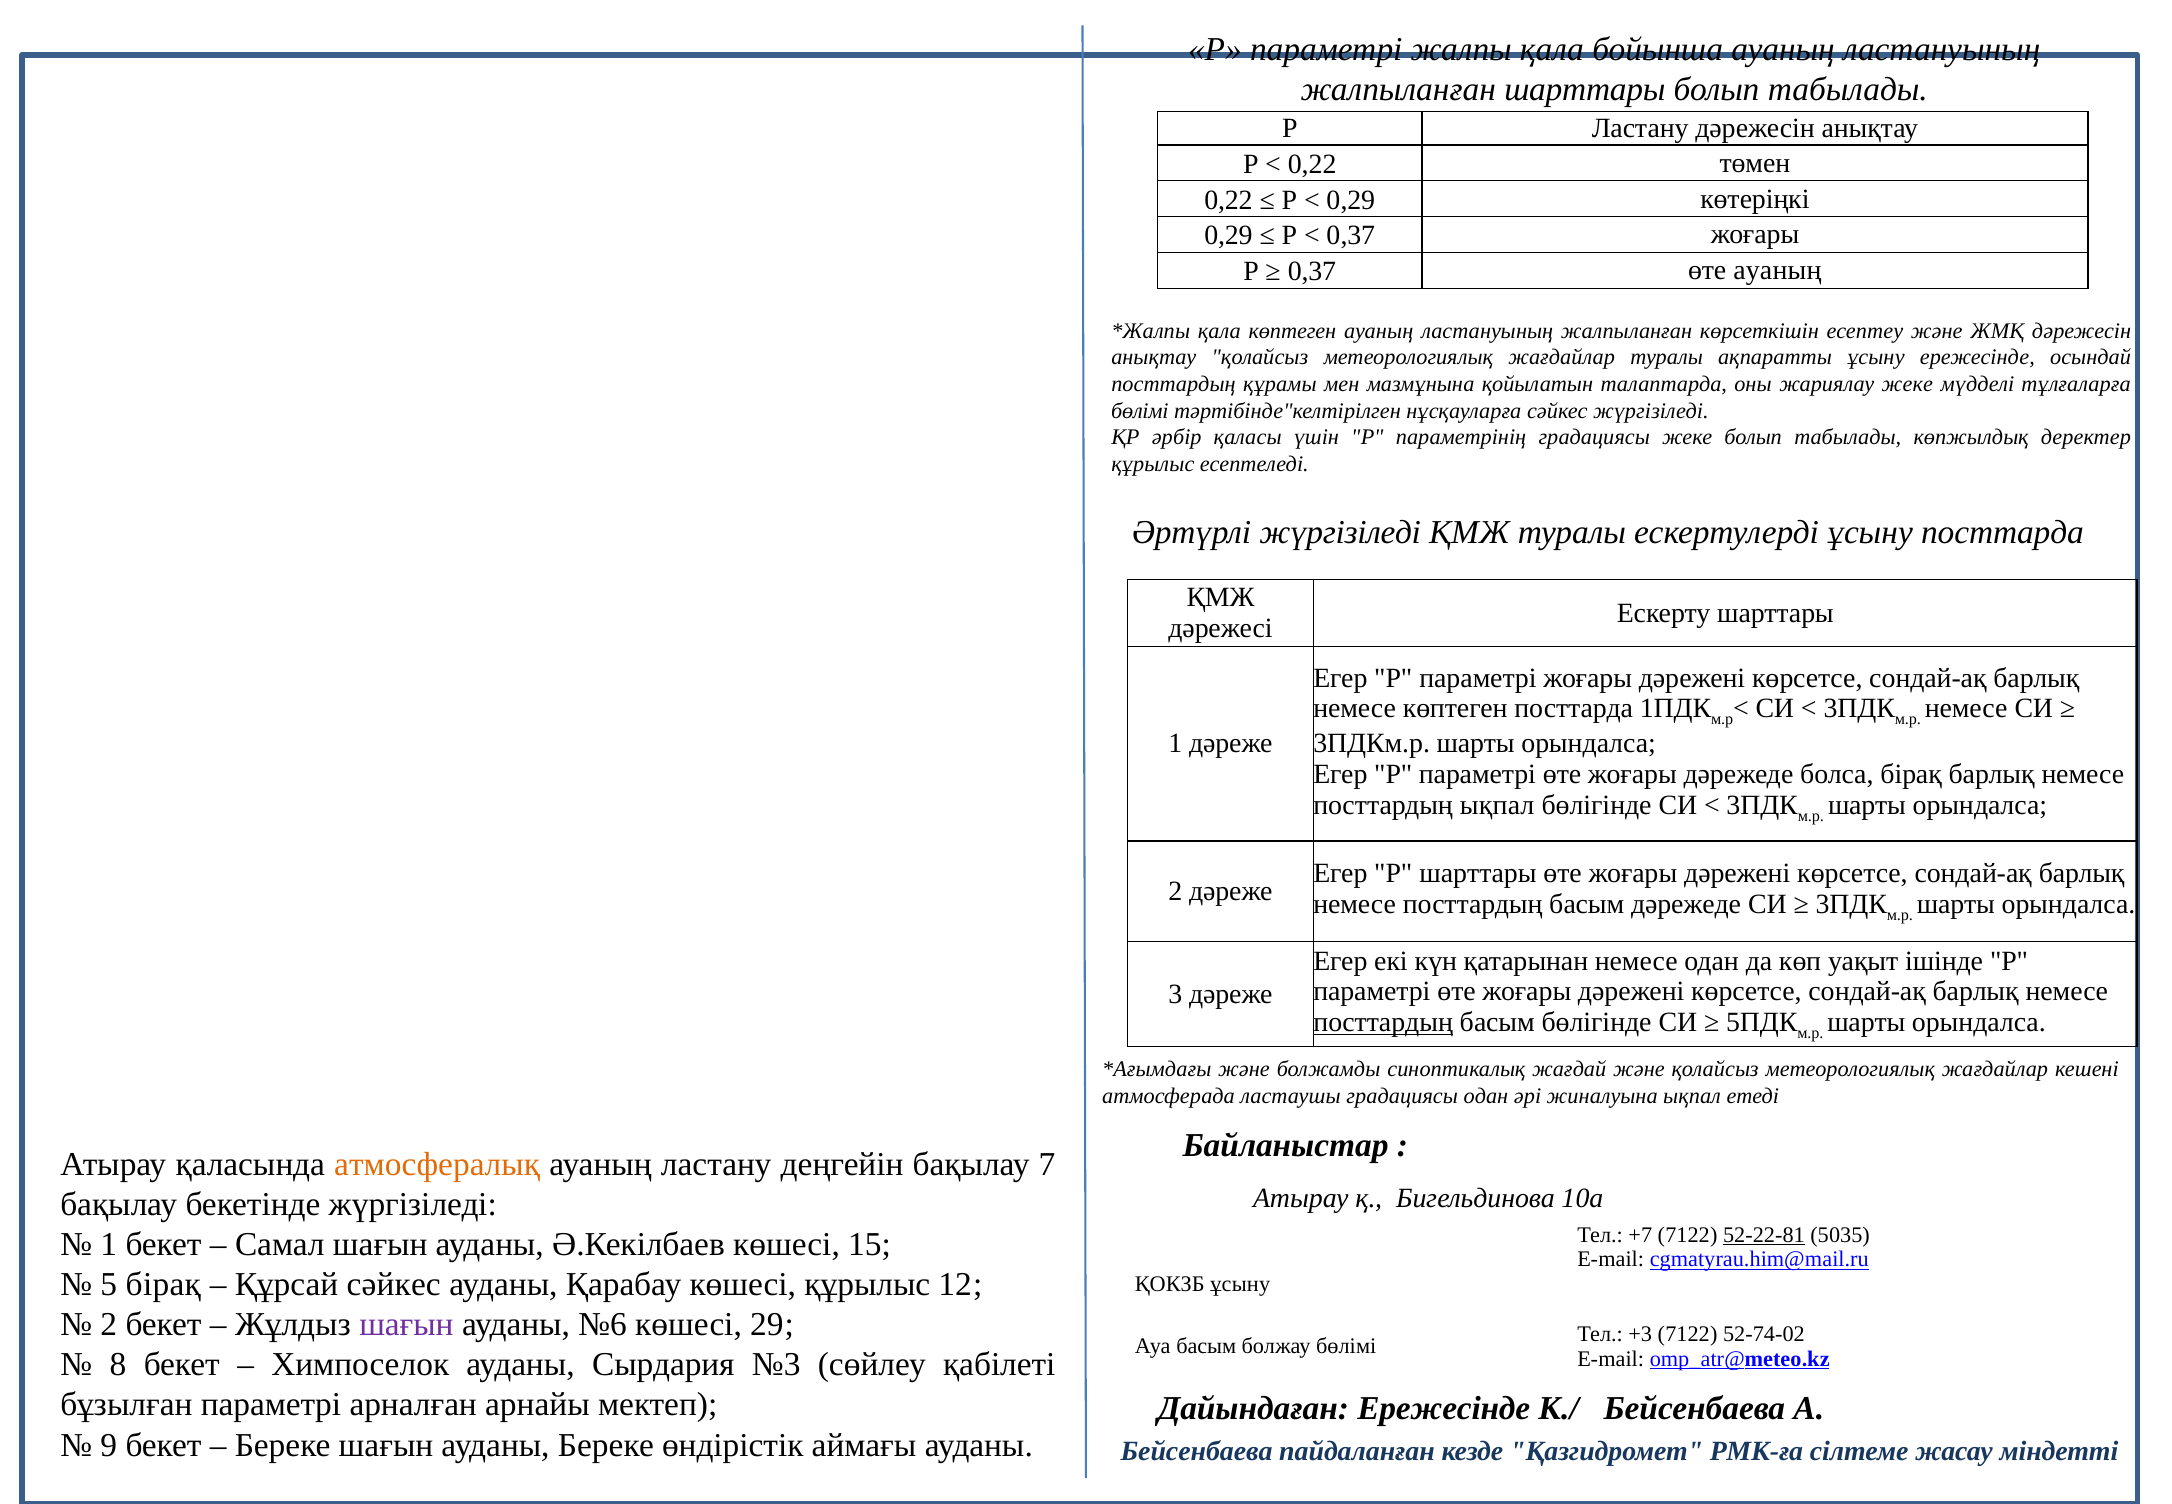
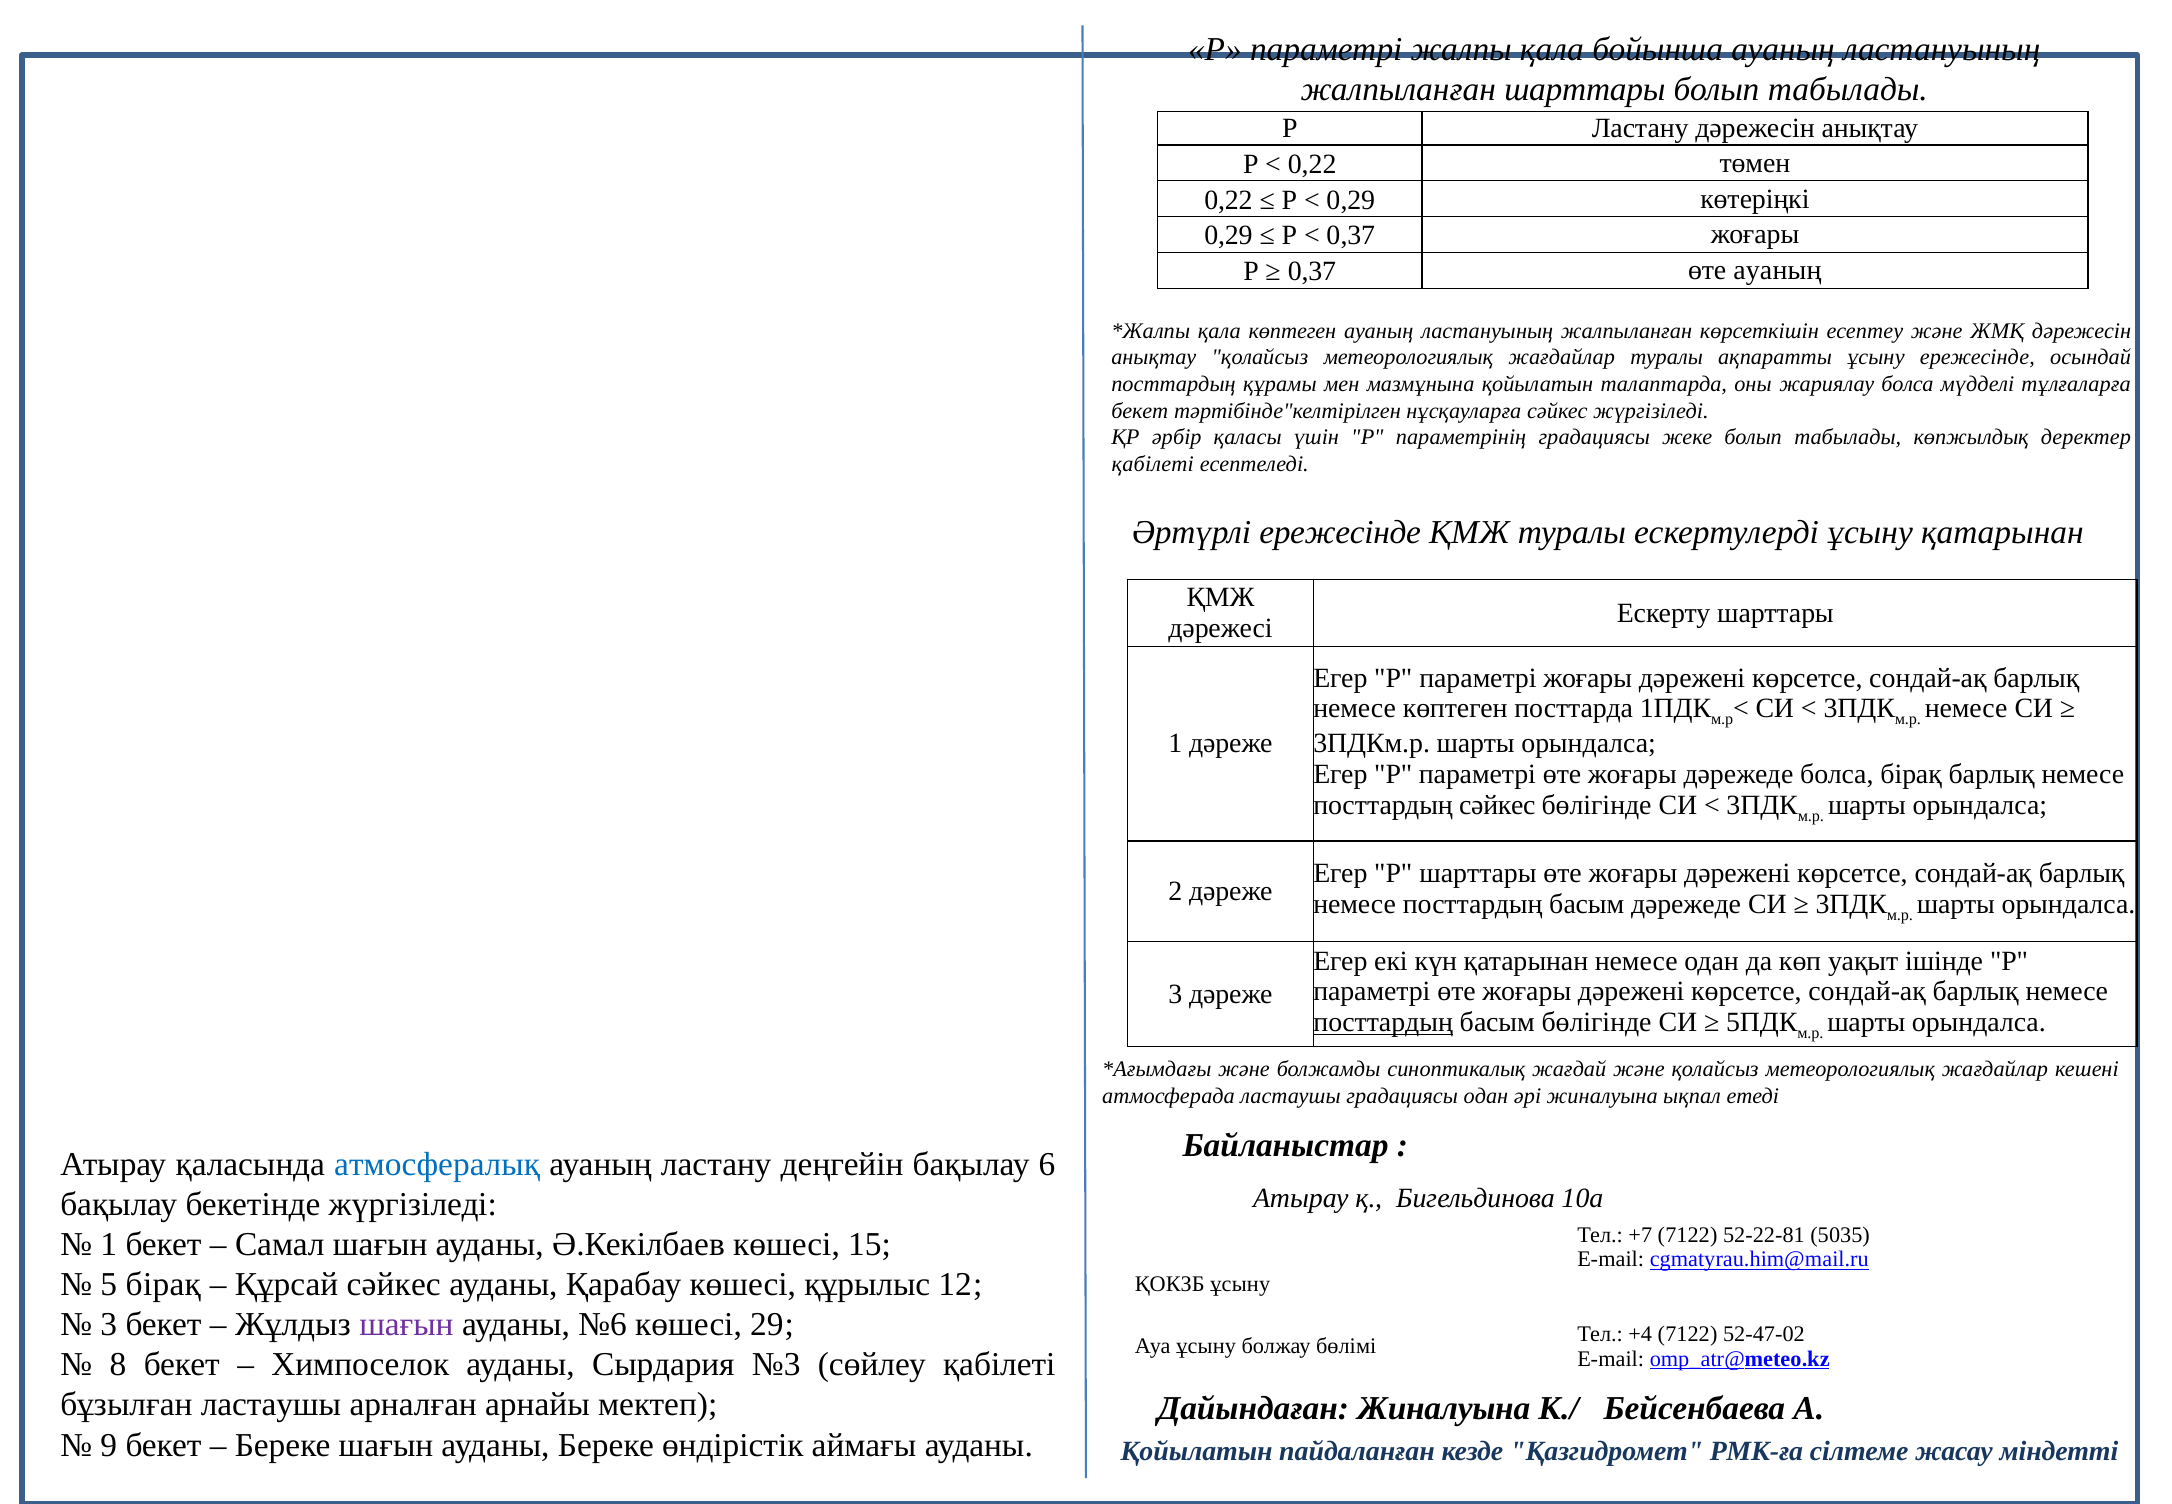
жариялау жеке: жеке -> болса
бөлімі at (1140, 411): бөлімі -> бекет
құрылыс at (1153, 464): құрылыс -> қабілеті
Әртүрлі жүргізіледі: жүргізіледі -> ережесінде
ұсыну посттарда: посттарда -> қатарынан
посттардың ықпал: ықпал -> сәйкес
атмосфералық colour: orange -> blue
7: 7 -> 6
52-22-81 underline: present -> none
2 at (109, 1324): 2 -> 3
+3: +3 -> +4
52-74-02: 52-74-02 -> 52-47-02
Ауа басым: басым -> ұсыну
бұзылған параметрі: параметрі -> ластаушы
Дайындаған Ережесінде: Ережесінде -> Жиналуына
Бейсенбаева at (1197, 1451): Бейсенбаева -> Қойылатын
